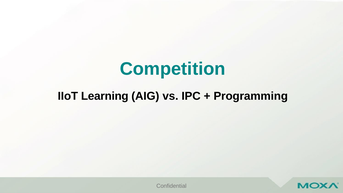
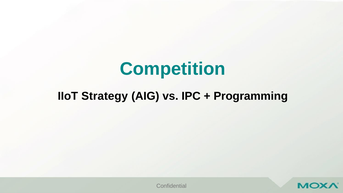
Learning: Learning -> Strategy
